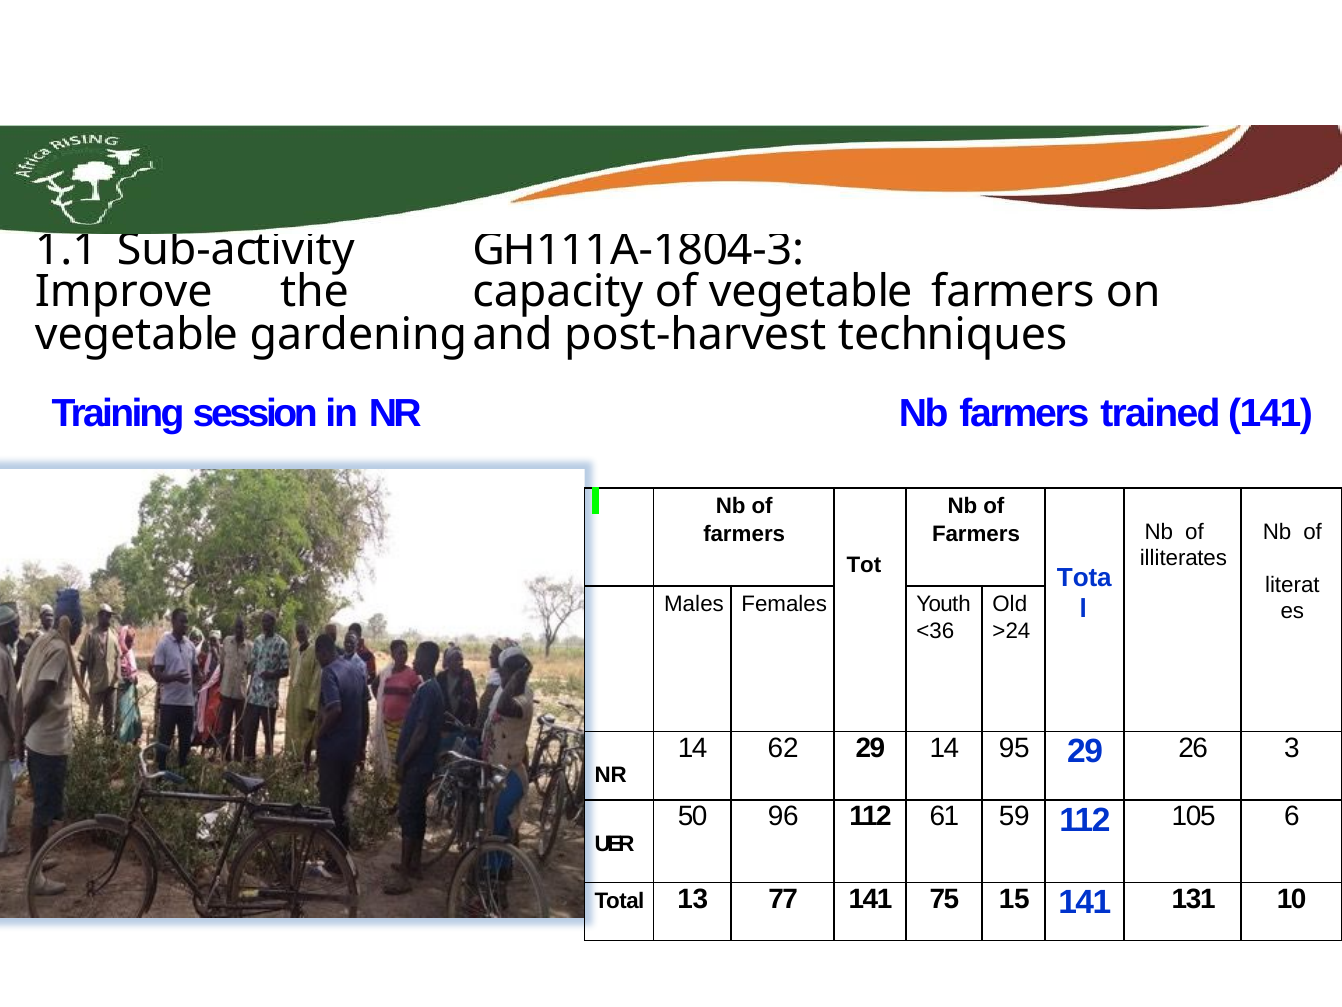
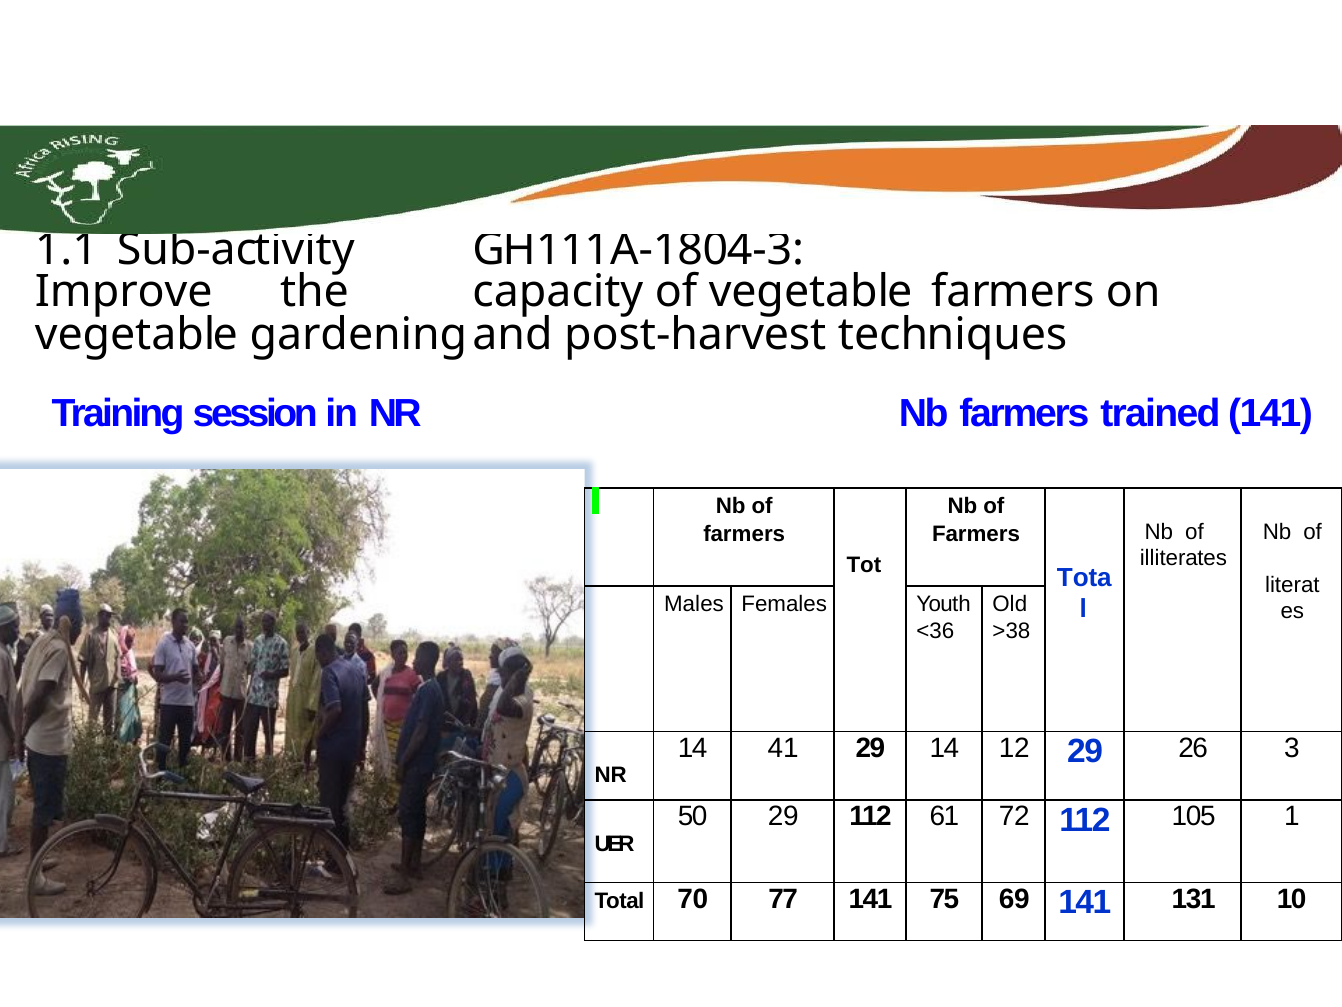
>24: >24 -> >38
62: 62 -> 41
95: 95 -> 12
50 96: 96 -> 29
59: 59 -> 72
6: 6 -> 1
13: 13 -> 70
15: 15 -> 69
